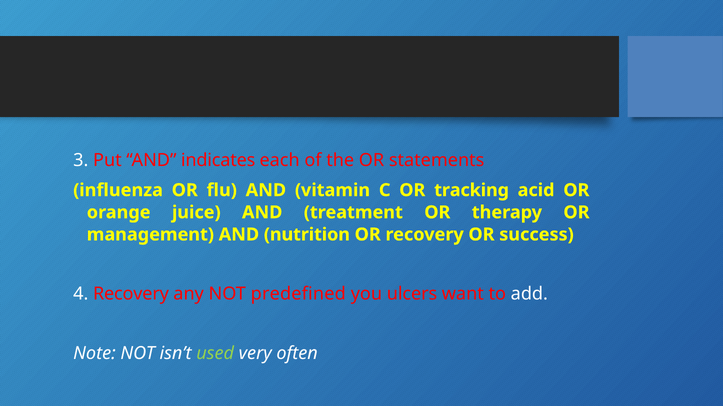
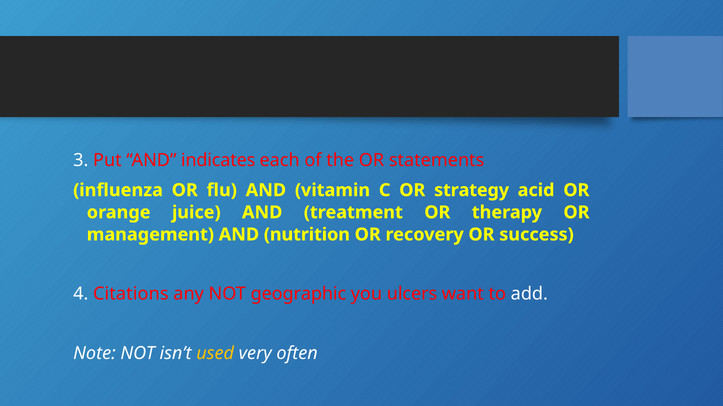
tracking: tracking -> strategy
4 Recovery: Recovery -> Citations
predefined: predefined -> geographic
used colour: light green -> yellow
